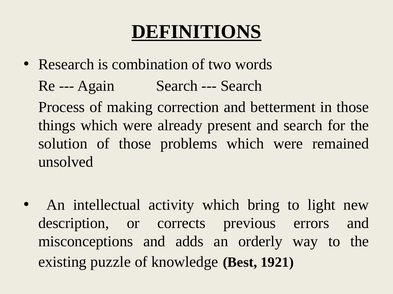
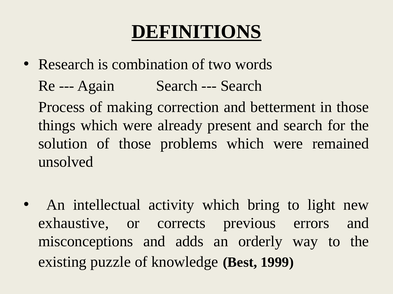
description: description -> exhaustive
1921: 1921 -> 1999
